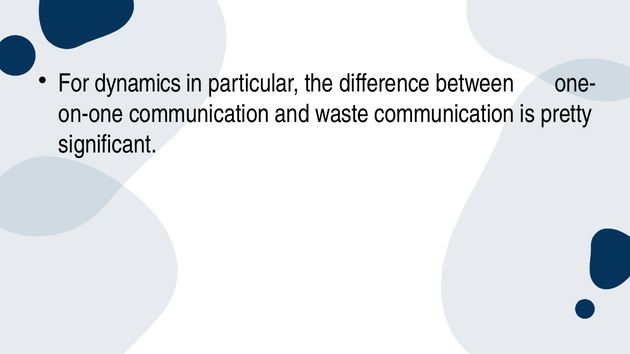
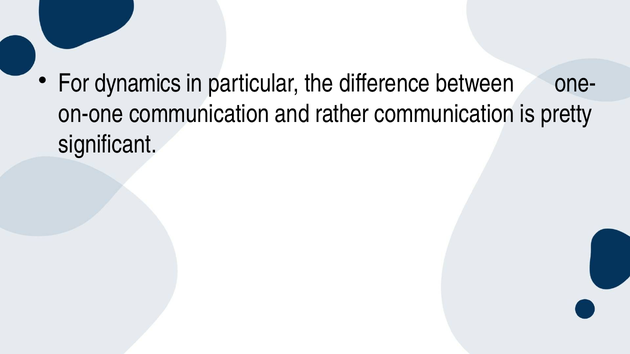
waste: waste -> rather
